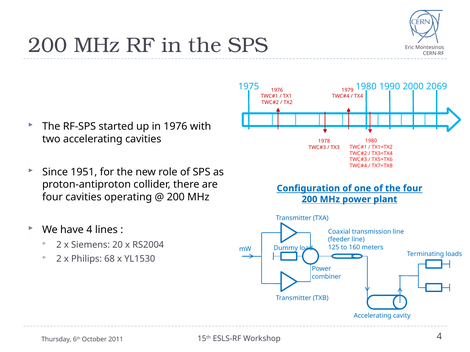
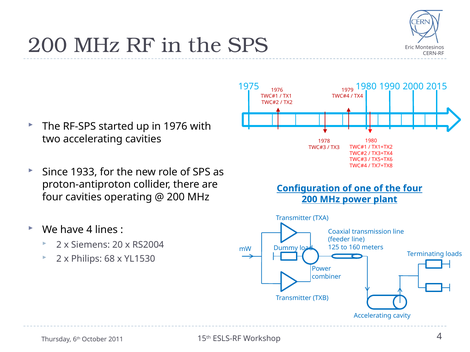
2069: 2069 -> 2015
1951: 1951 -> 1933
